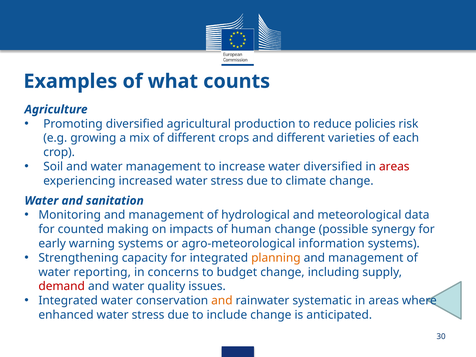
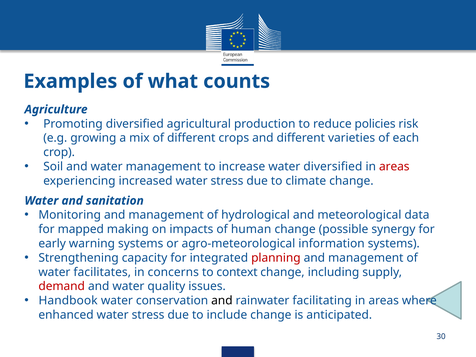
counted: counted -> mapped
planning colour: orange -> red
reporting: reporting -> facilitates
budget: budget -> context
Integrated at (68, 301): Integrated -> Handbook
and at (222, 301) colour: orange -> black
systematic: systematic -> facilitating
